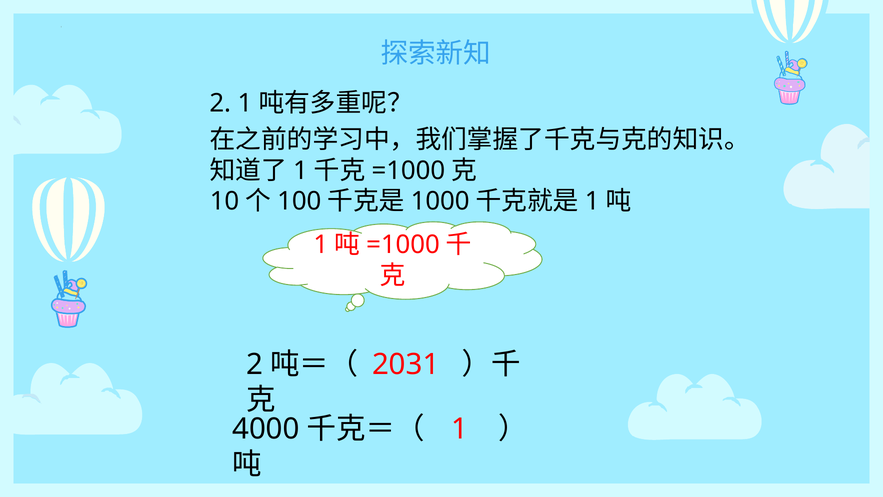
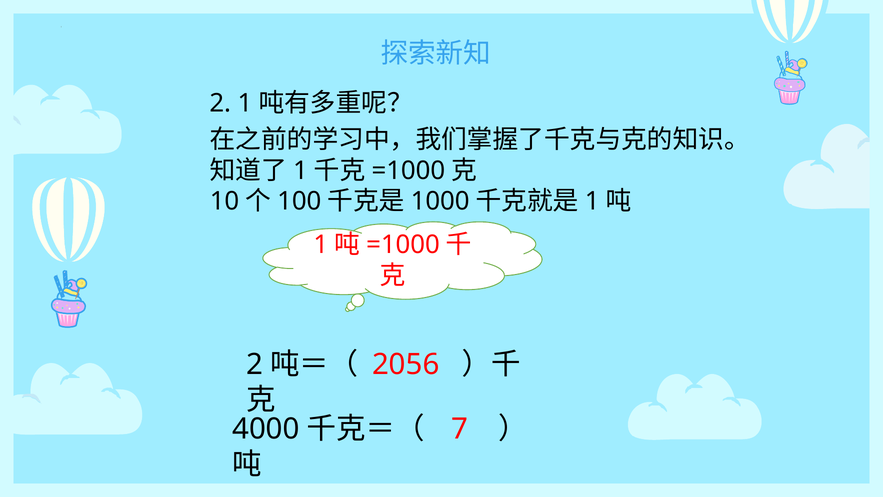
2031: 2031 -> 2056
1 at (460, 429): 1 -> 7
